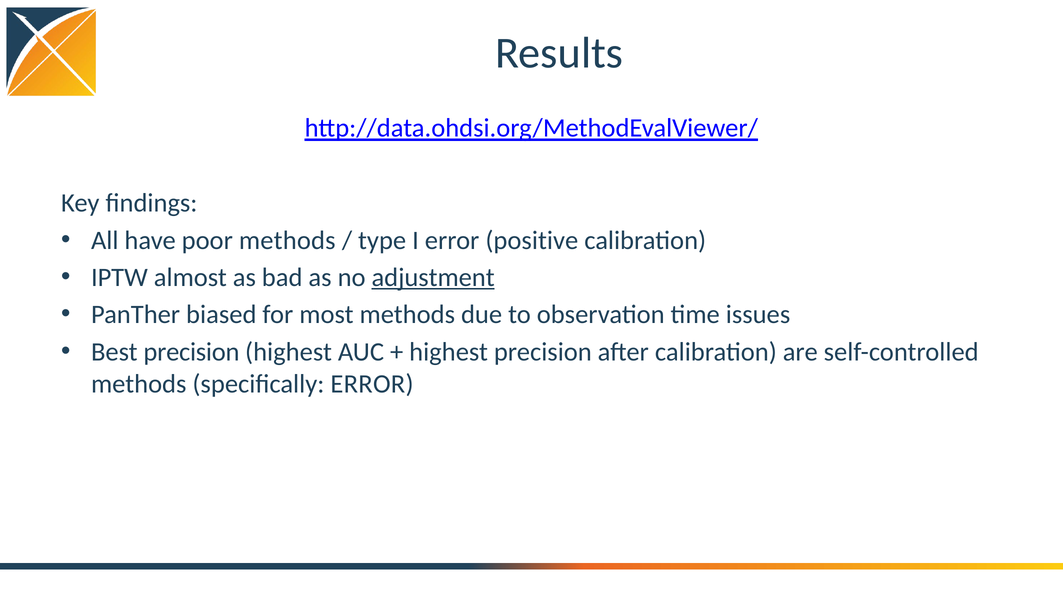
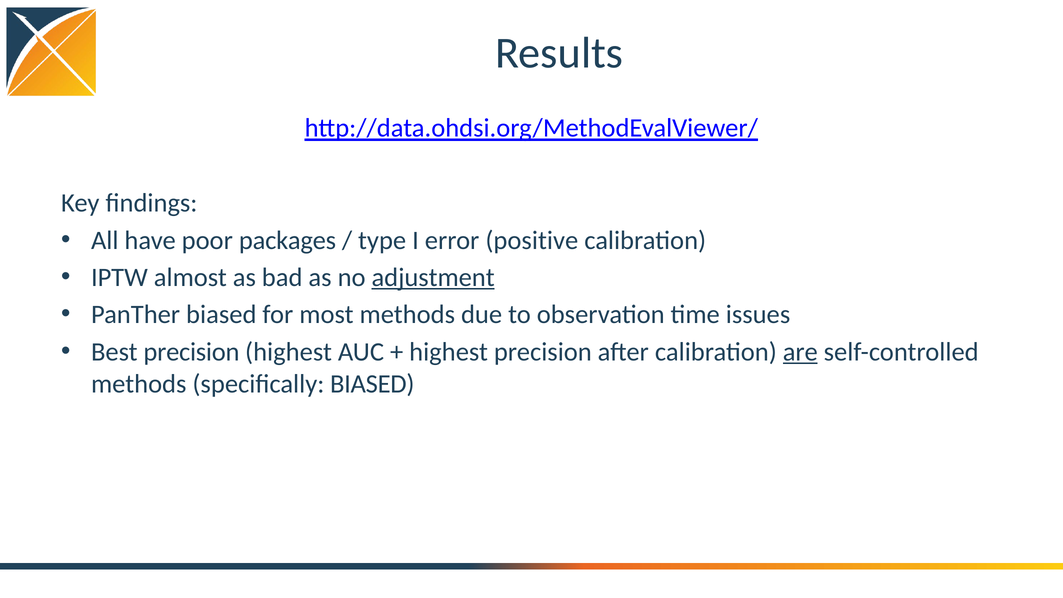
poor methods: methods -> packages
are underline: none -> present
specifically ERROR: ERROR -> BIASED
